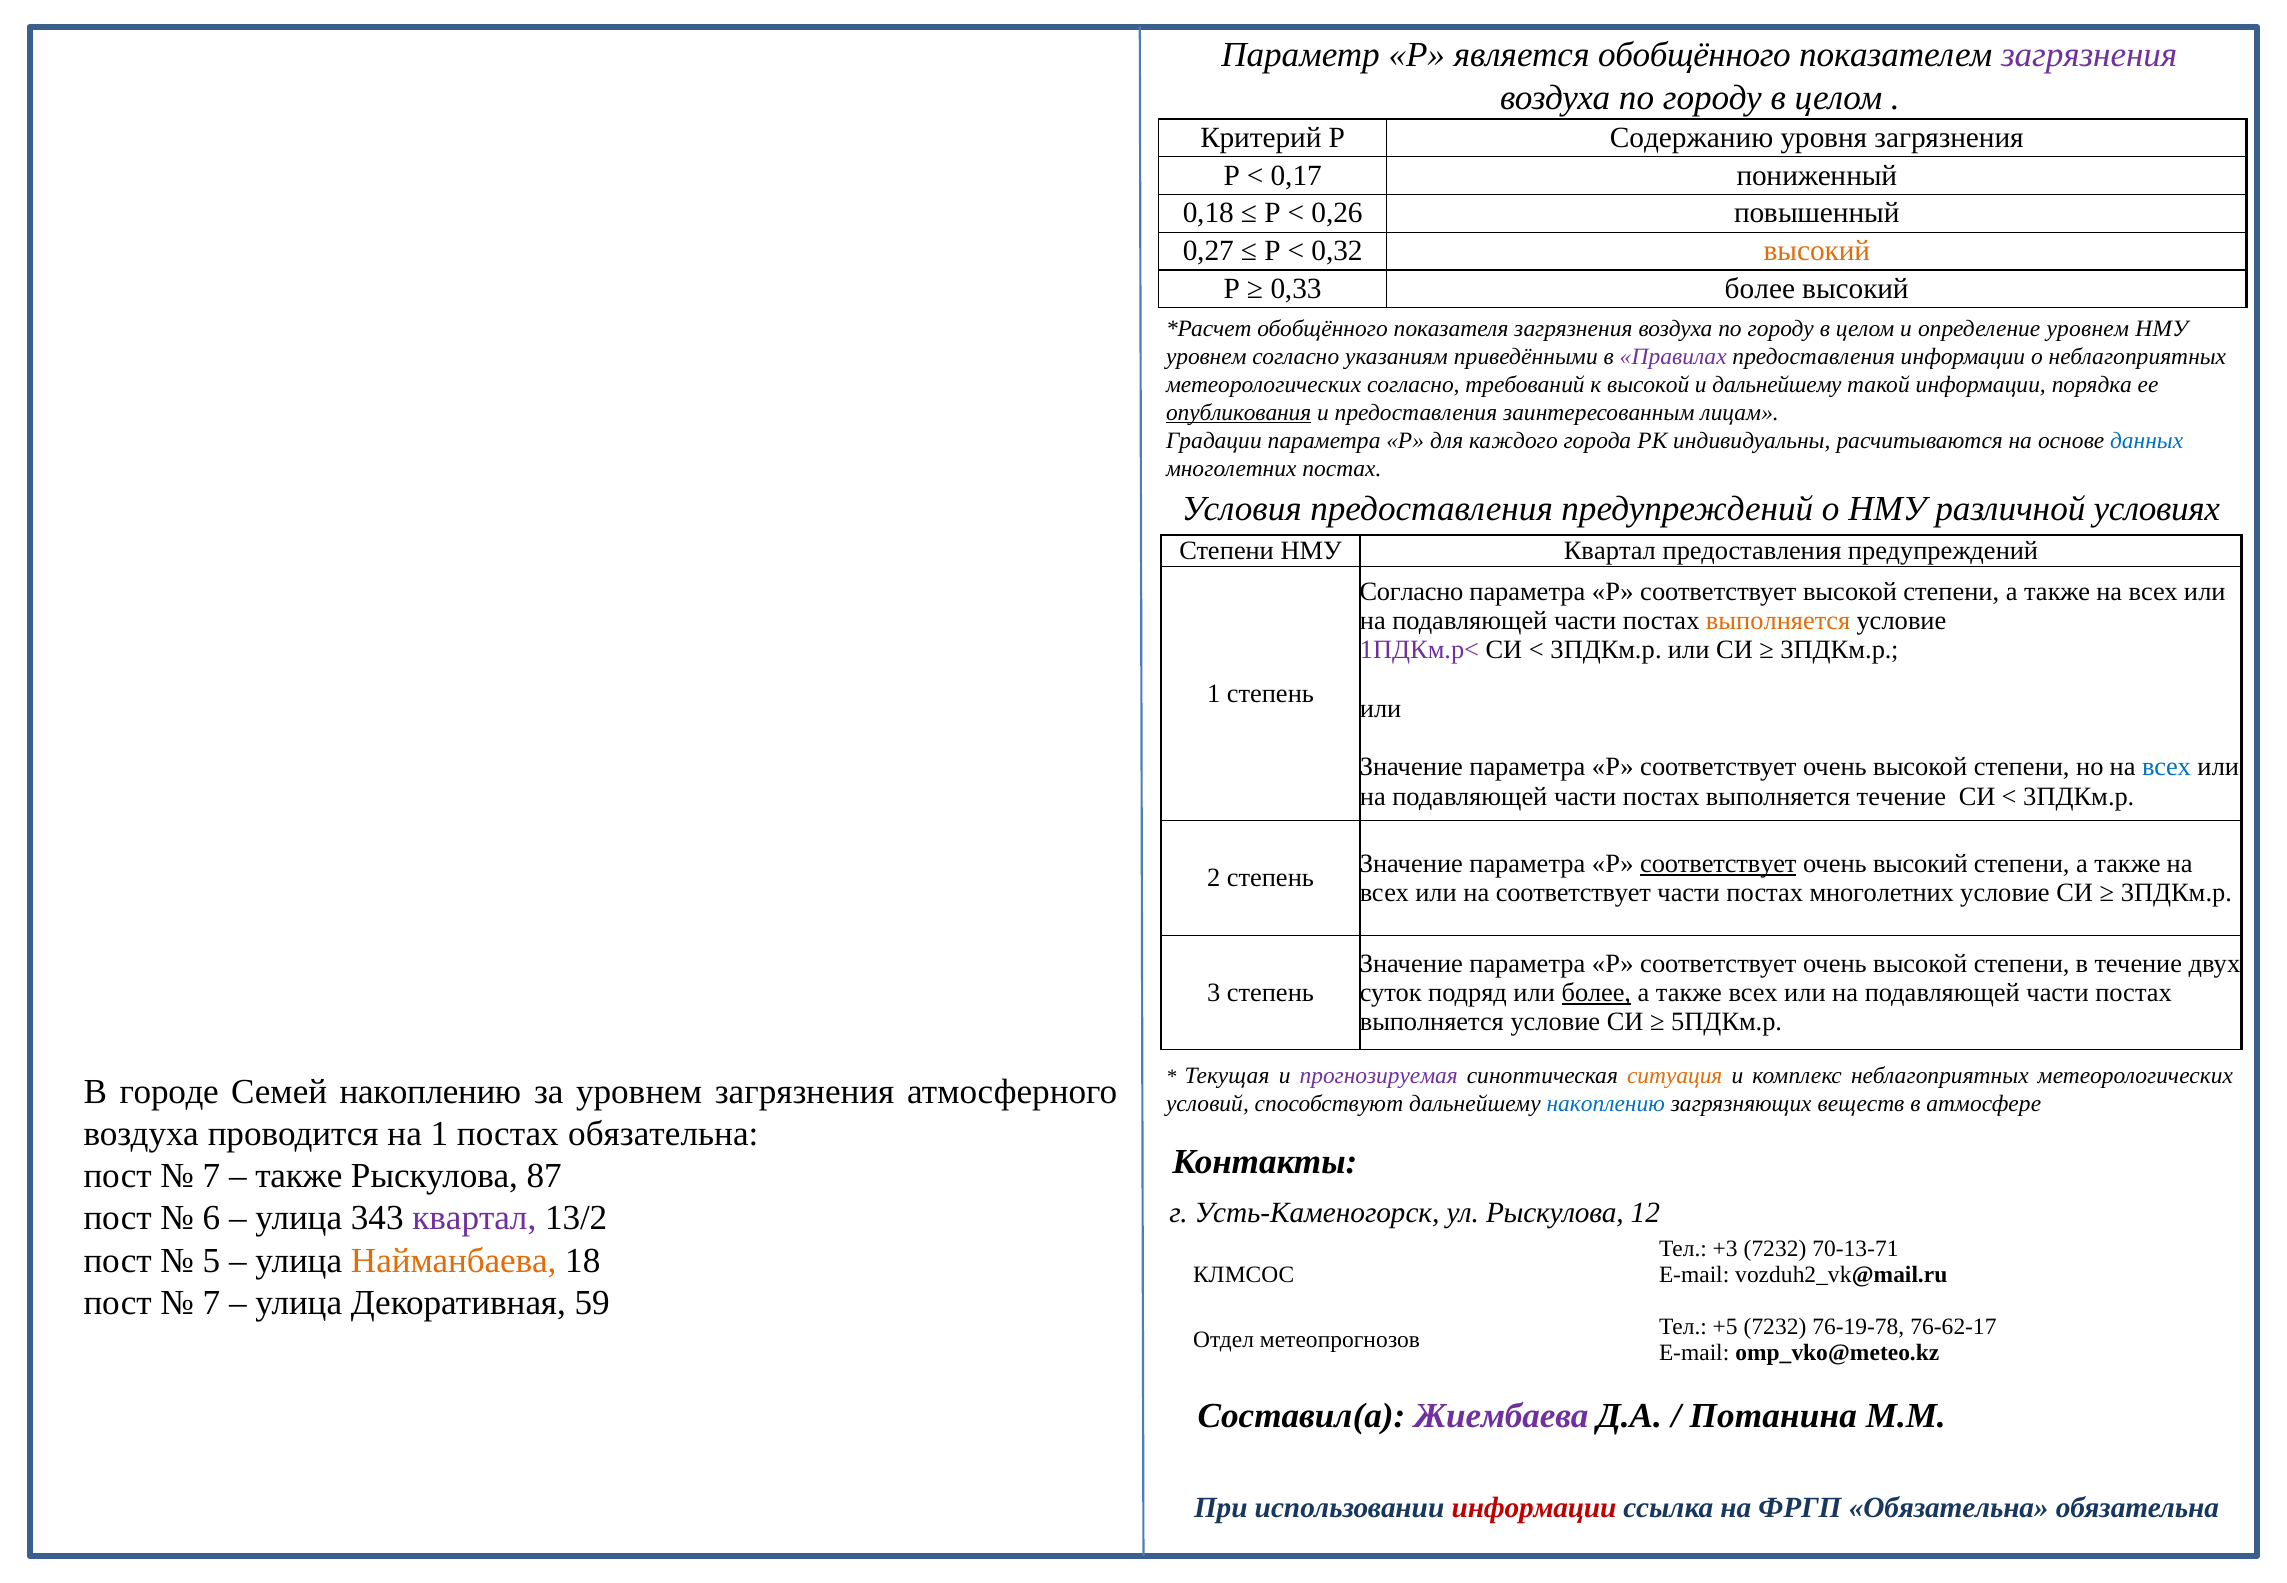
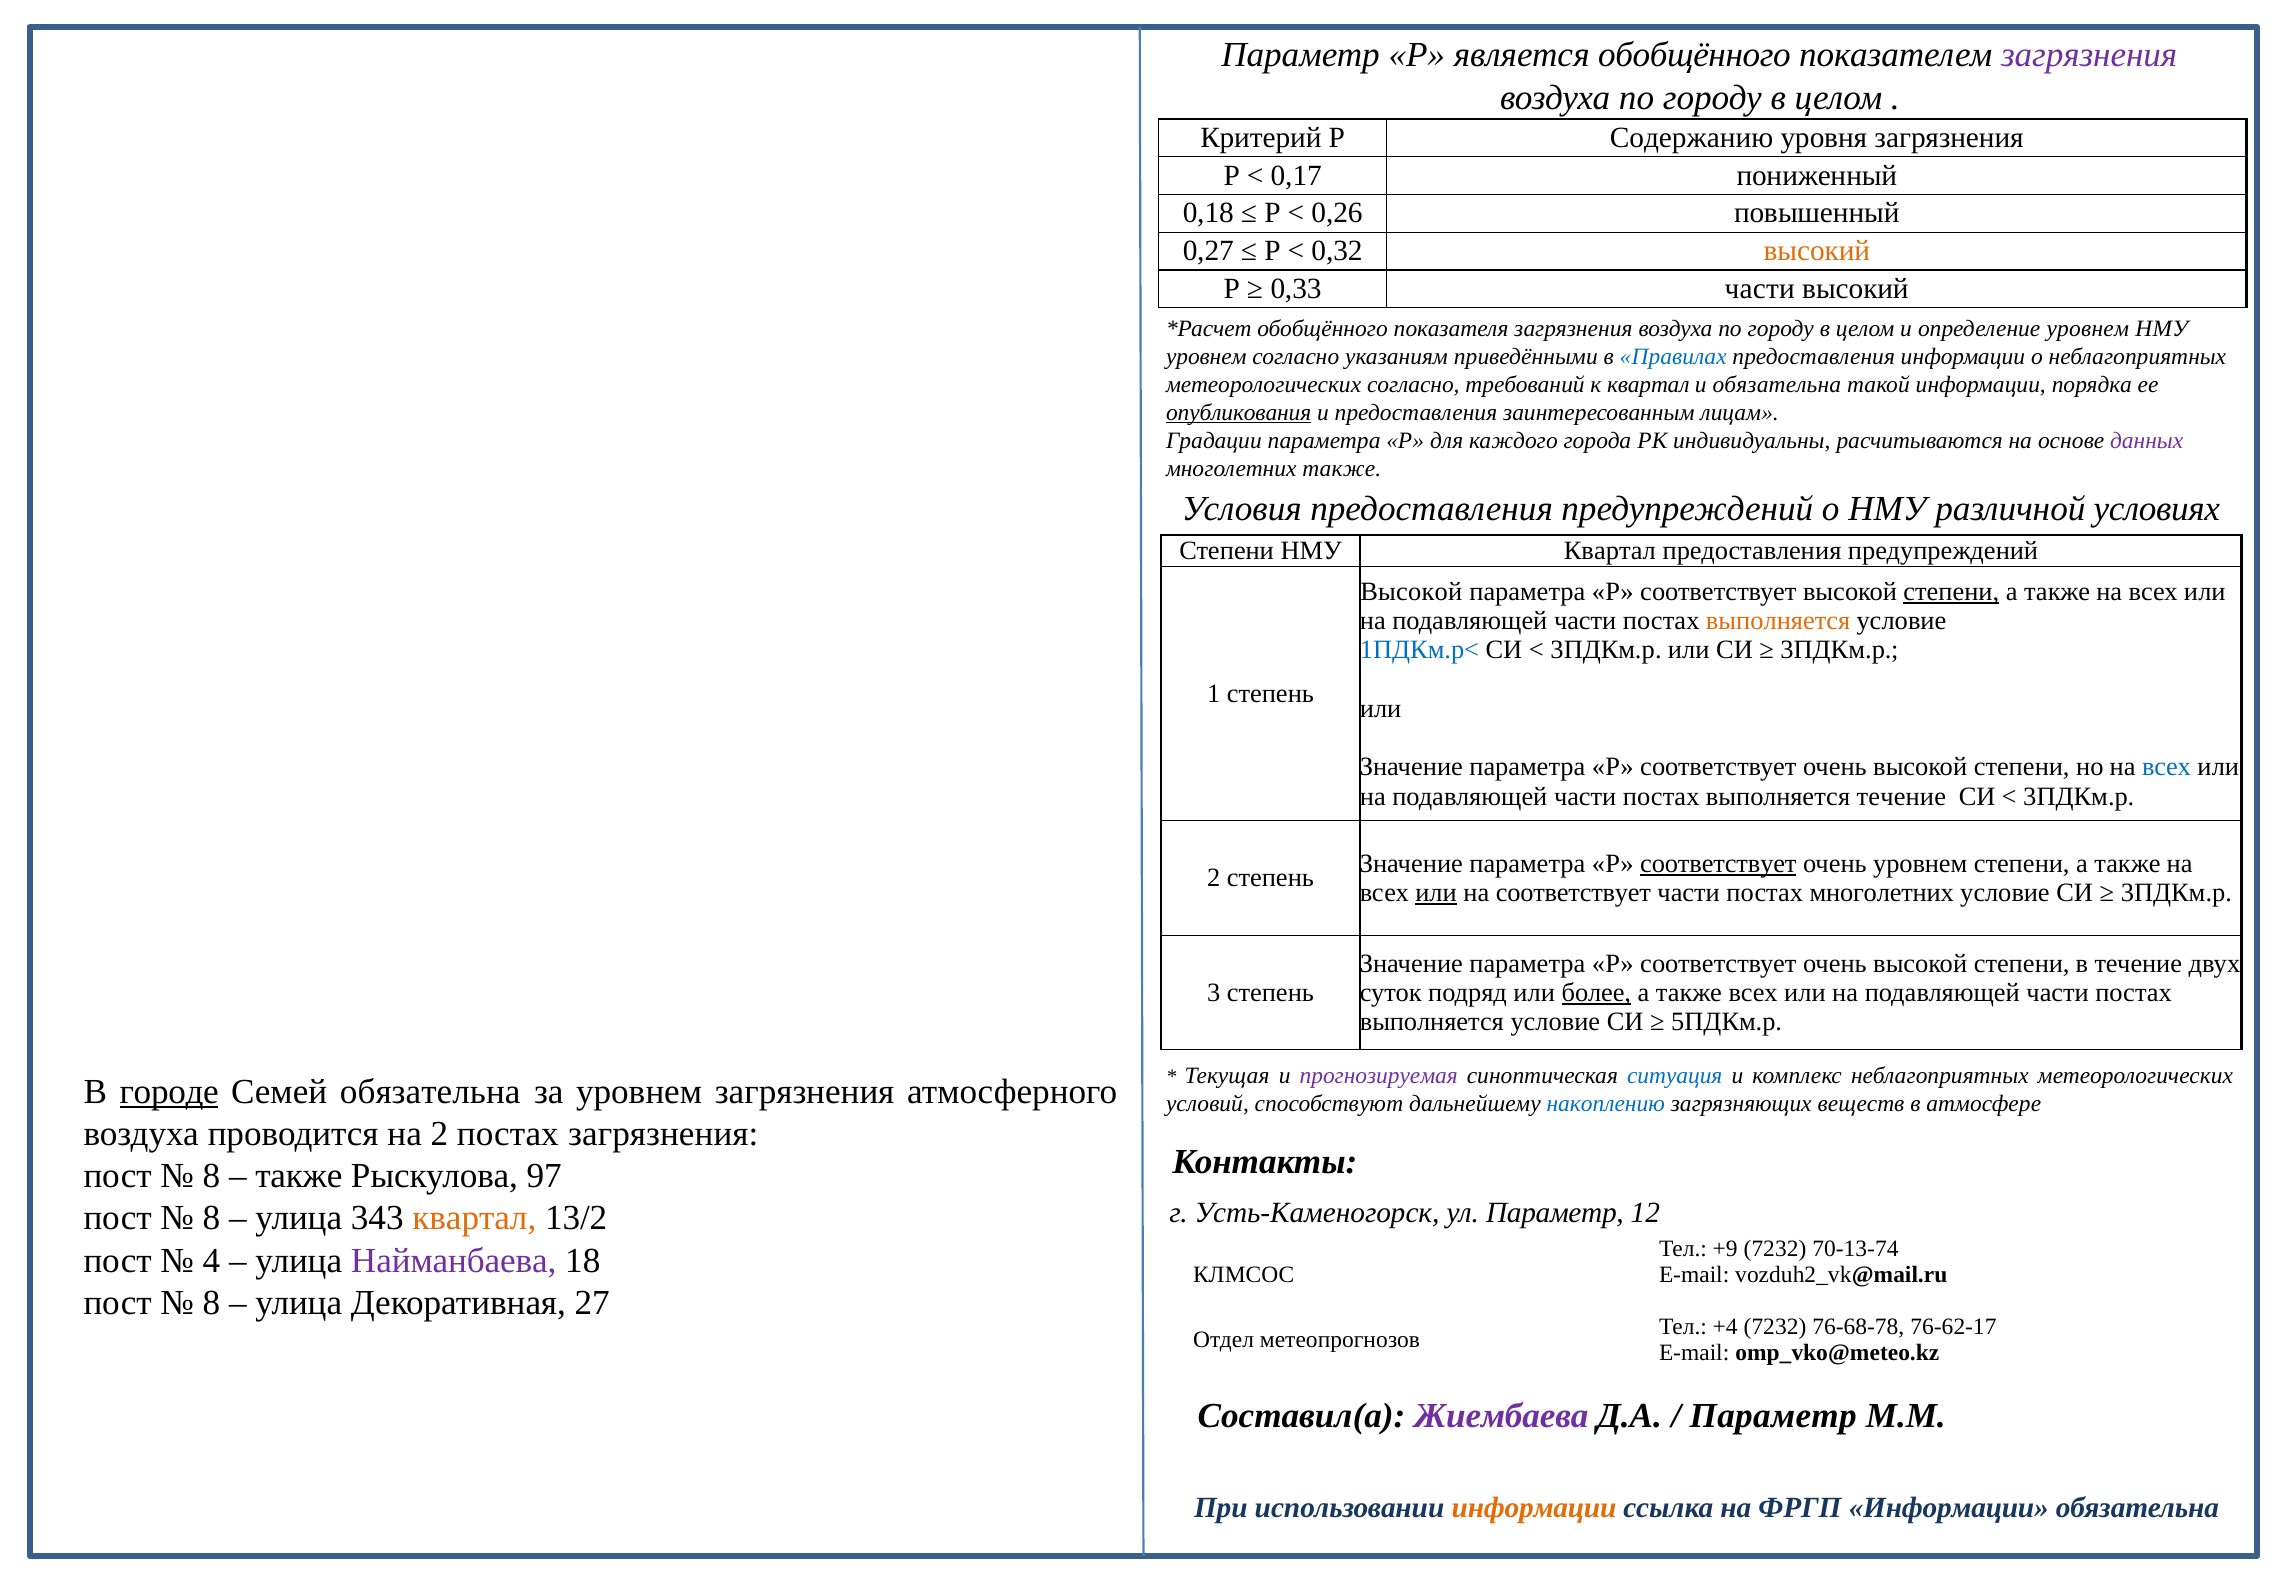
0,33 более: более -> части
Правилах colour: purple -> blue
к высокой: высокой -> квартал
и дальнейшему: дальнейшему -> обязательна
данных colour: blue -> purple
многолетних постах: постах -> также
Согласно at (1412, 592): Согласно -> Высокой
степени at (1951, 592) underline: none -> present
1ПДКм.р< colour: purple -> blue
очень высокий: высокий -> уровнем
или at (1436, 893) underline: none -> present
ситуация colour: orange -> blue
городе underline: none -> present
Семей накоплению: накоплению -> обязательна
на 1: 1 -> 2
постах обязательна: обязательна -> загрязнения
7 at (211, 1176): 7 -> 8
87: 87 -> 97
ул Рыскулова: Рыскулова -> Параметр
6 at (211, 1219): 6 -> 8
квартал at (474, 1219) colour: purple -> orange
+3: +3 -> +9
70-13-71: 70-13-71 -> 70-13-74
5: 5 -> 4
Найманбаева colour: orange -> purple
7 at (211, 1303): 7 -> 8
59: 59 -> 27
+5: +5 -> +4
76-19-78: 76-19-78 -> 76-68-78
Потанина at (1773, 1416): Потанина -> Параметр
информации at (1534, 1508) colour: red -> orange
ФРГП Обязательна: Обязательна -> Информации
